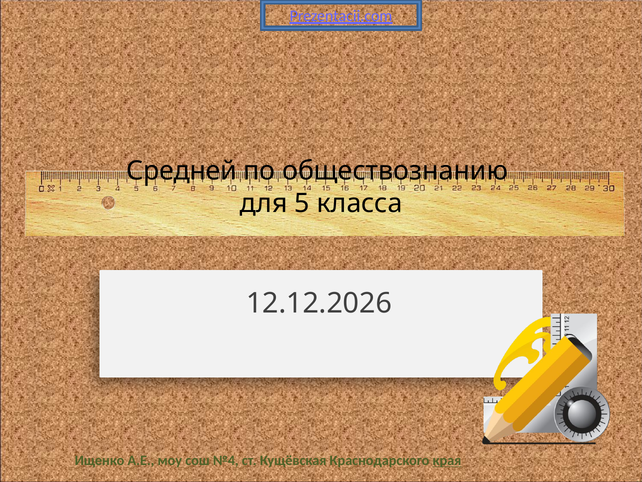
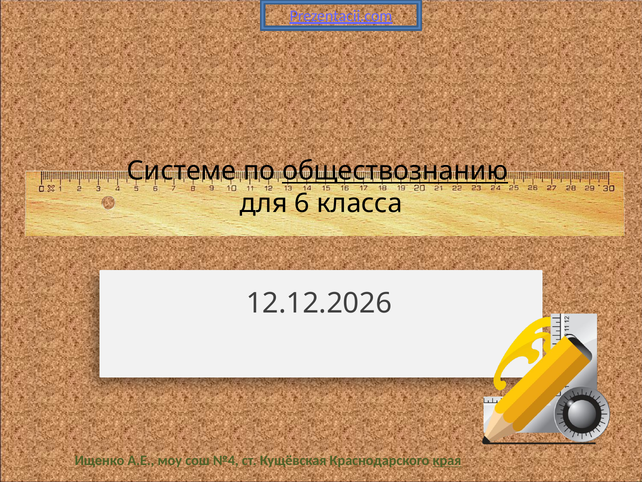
Средней: Средней -> Системе
обществознанию underline: none -> present
5: 5 -> 6
